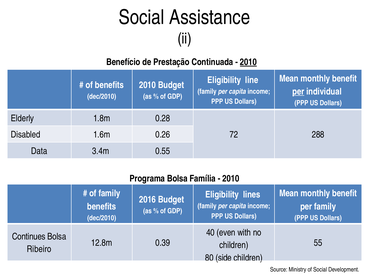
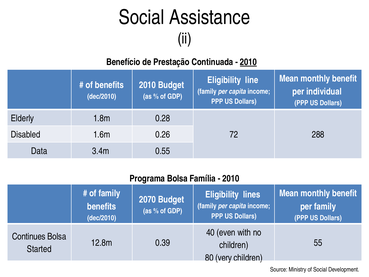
per at (298, 92) underline: present -> none
2016: 2016 -> 2070
Ribeiro: Ribeiro -> Started
side: side -> very
